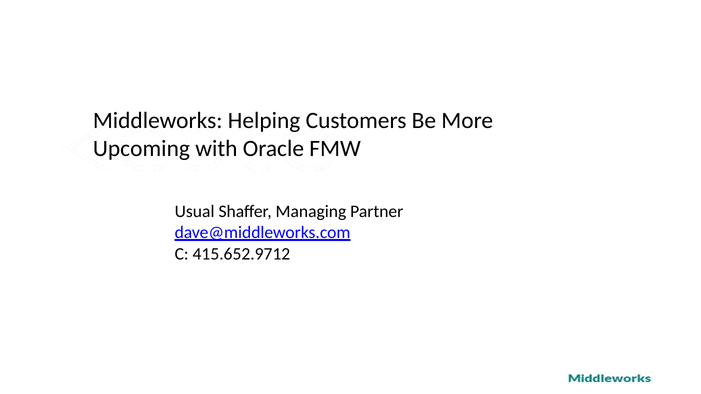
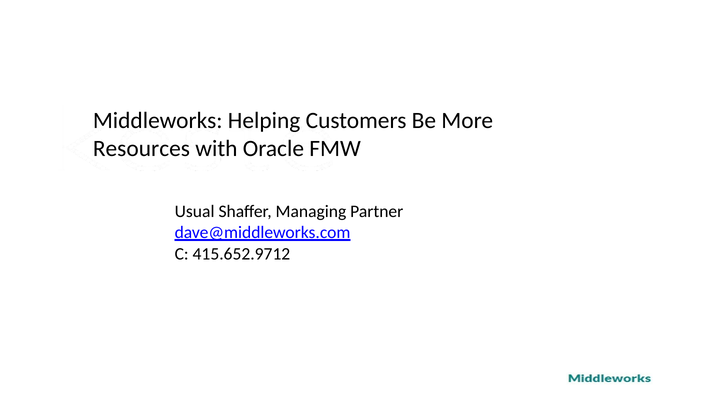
Upcoming: Upcoming -> Resources
